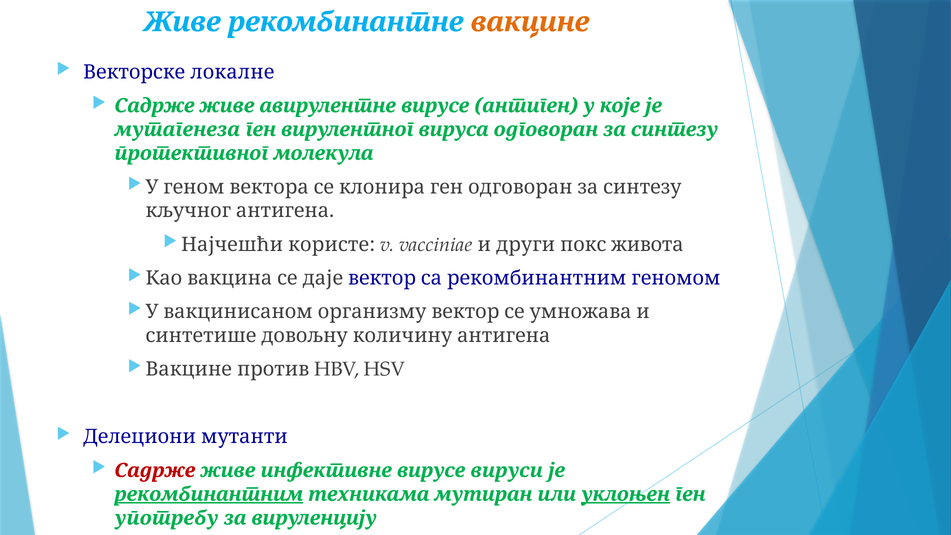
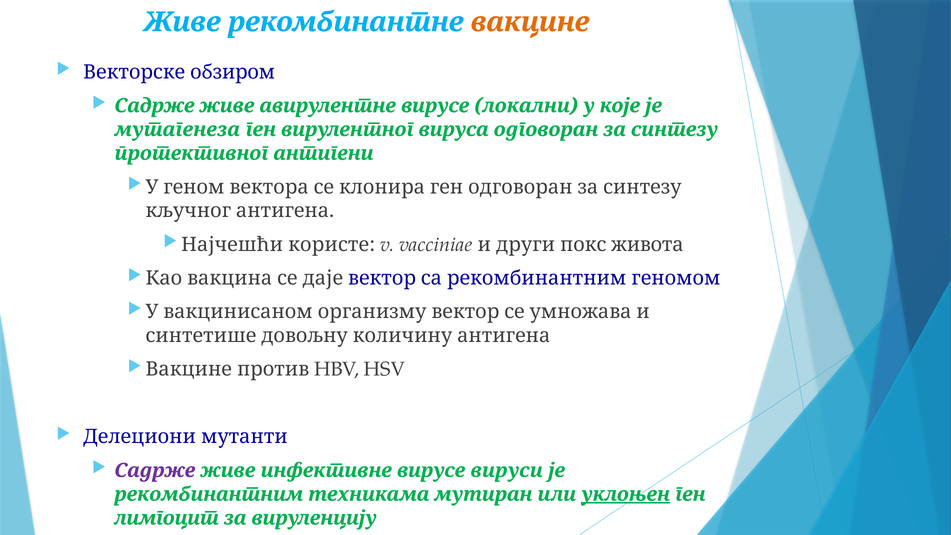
локалне: локалне -> обзиром
антиген: антиген -> локални
молекула: молекула -> антигени
Садрже colour: red -> purple
рекомбинантним at (209, 494) underline: present -> none
употребу: употребу -> лимгоцит
